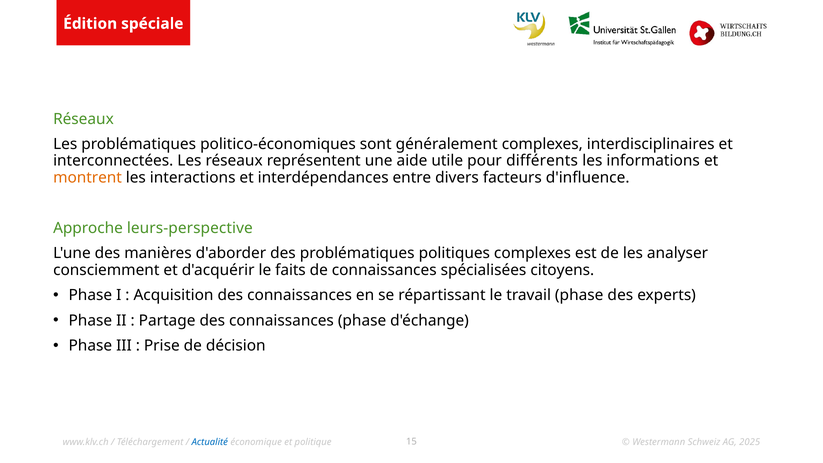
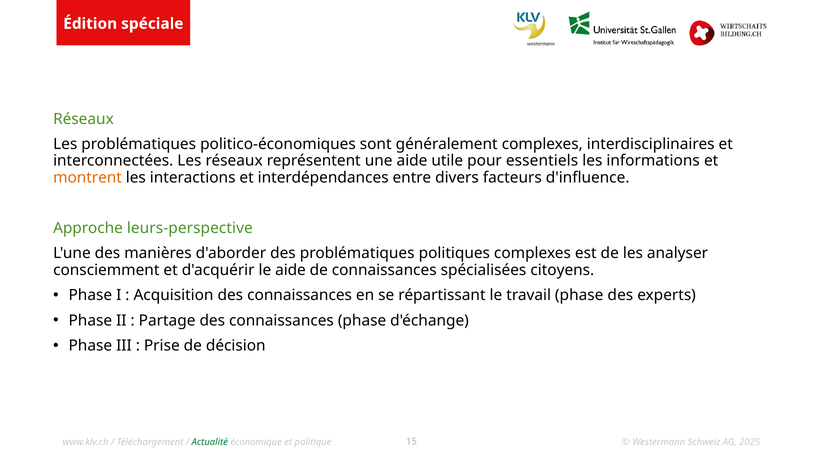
différents: différents -> essentiels
le faits: faits -> aide
Actualité colour: blue -> green
